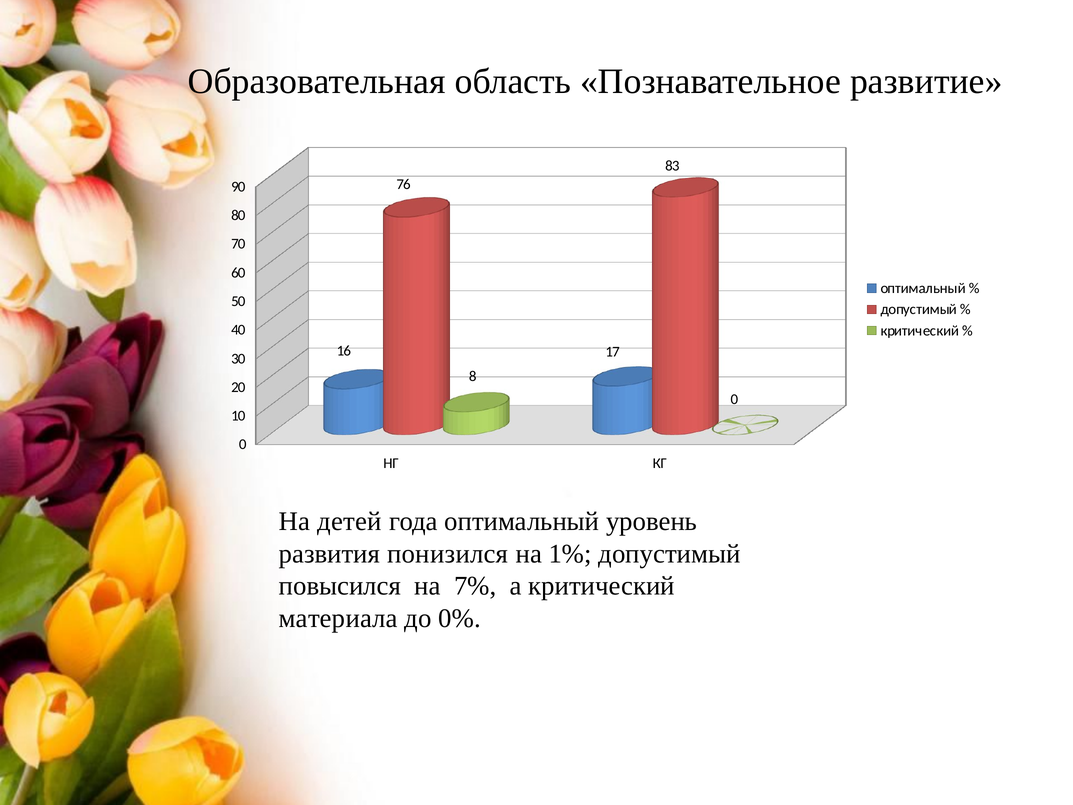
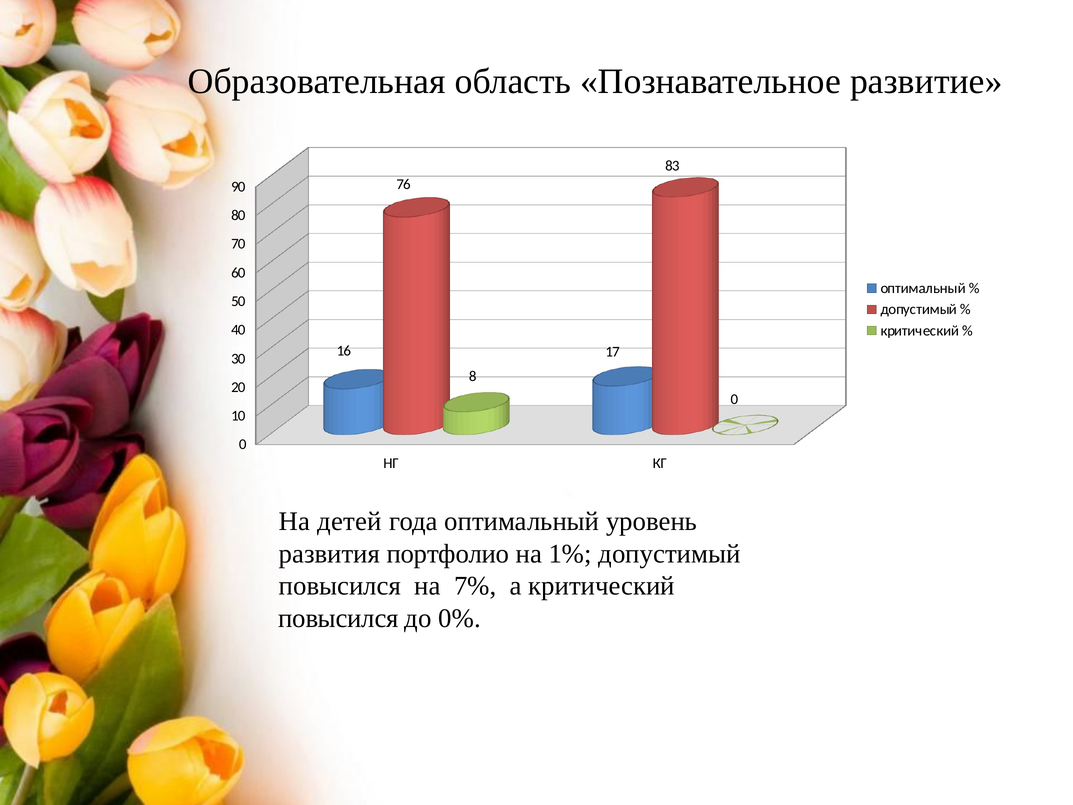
понизился: понизился -> портфолио
материала at (338, 618): материала -> повысился
